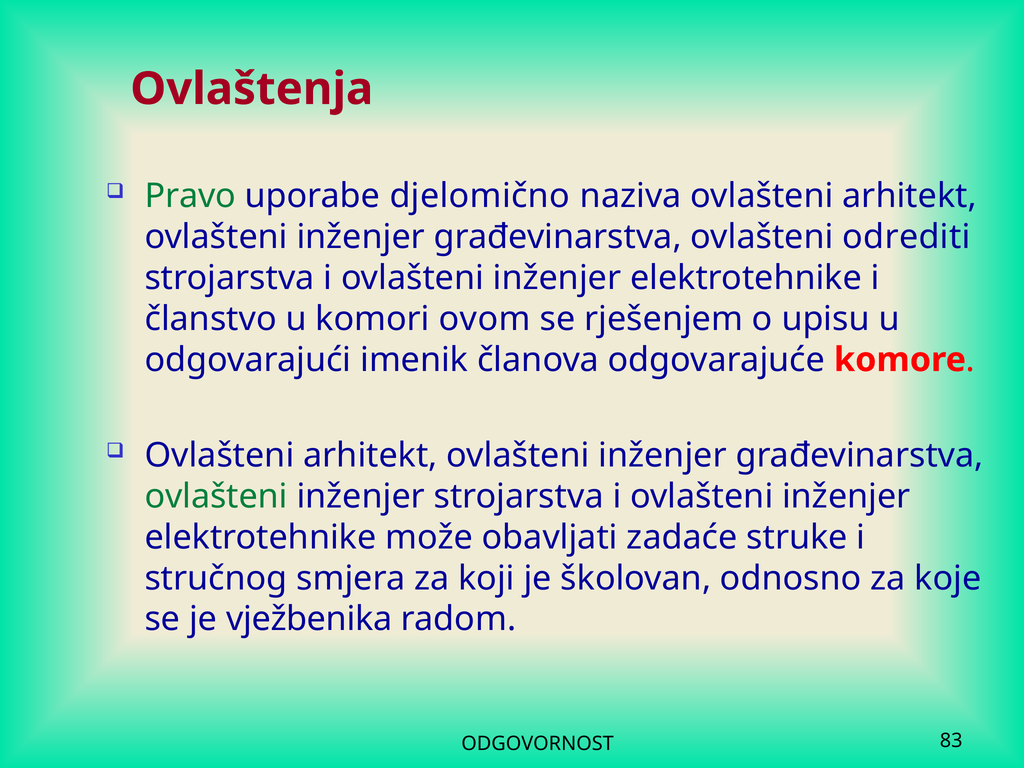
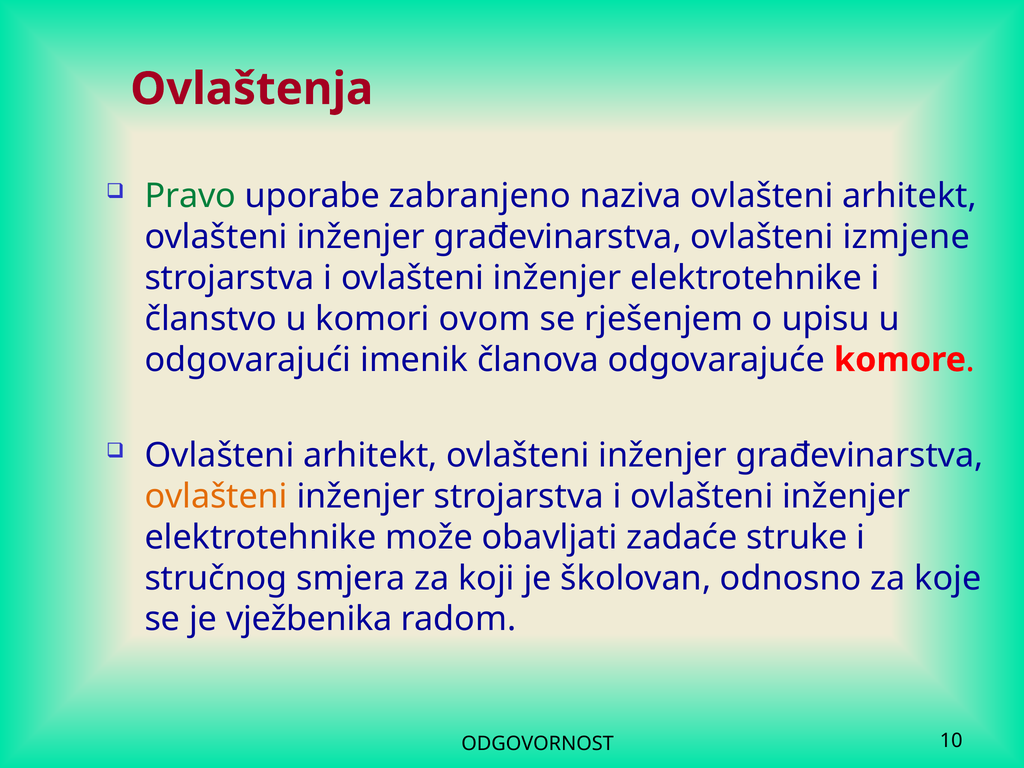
djelomično: djelomično -> zabranjeno
odrediti: odrediti -> izmjene
ovlašteni at (216, 496) colour: green -> orange
83: 83 -> 10
